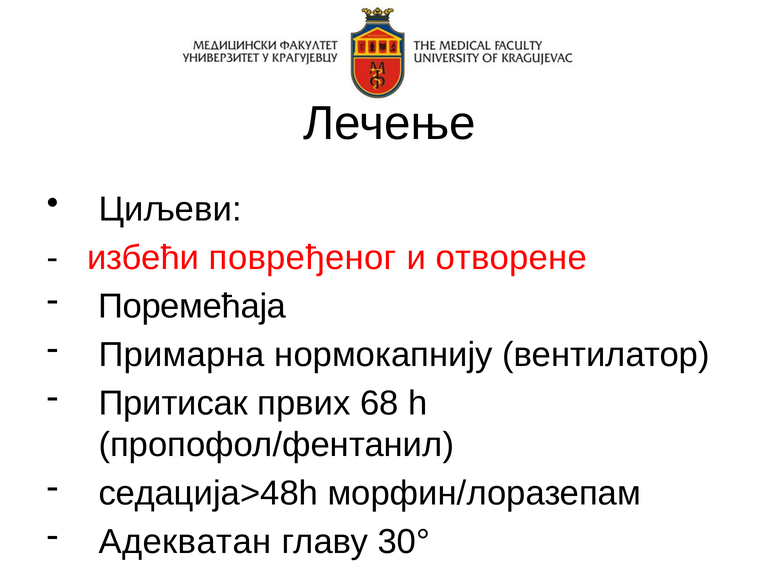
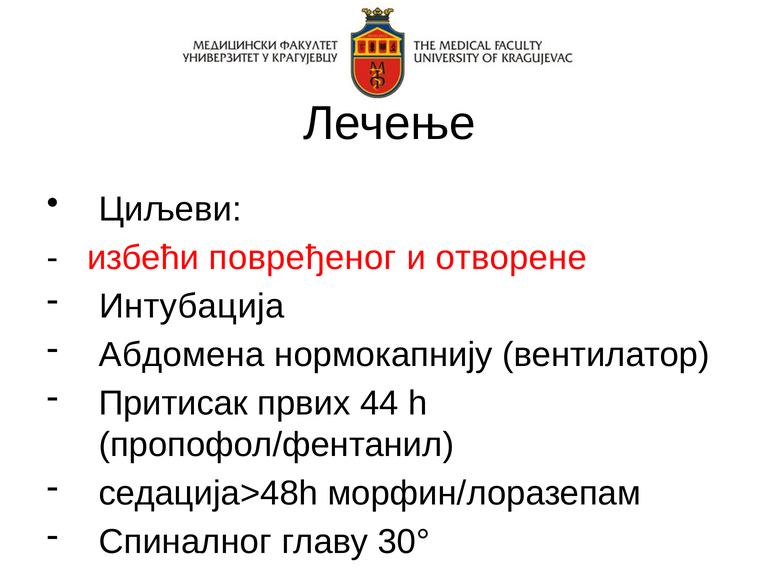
Поремећаја: Поремећаја -> Интубација
Примарна: Примарна -> Абдомена
68: 68 -> 44
Адекватан: Адекватан -> Спиналног
